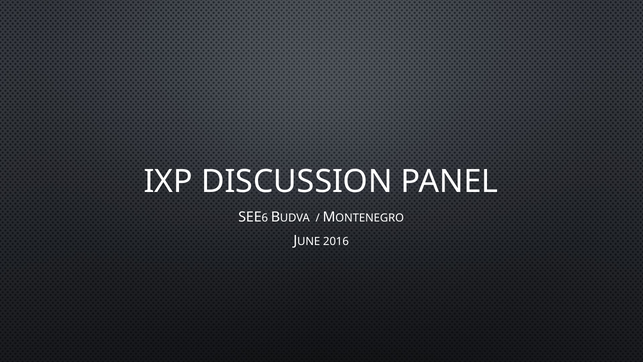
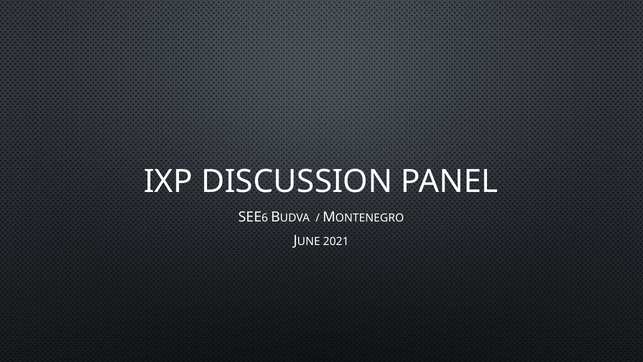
2016: 2016 -> 2021
